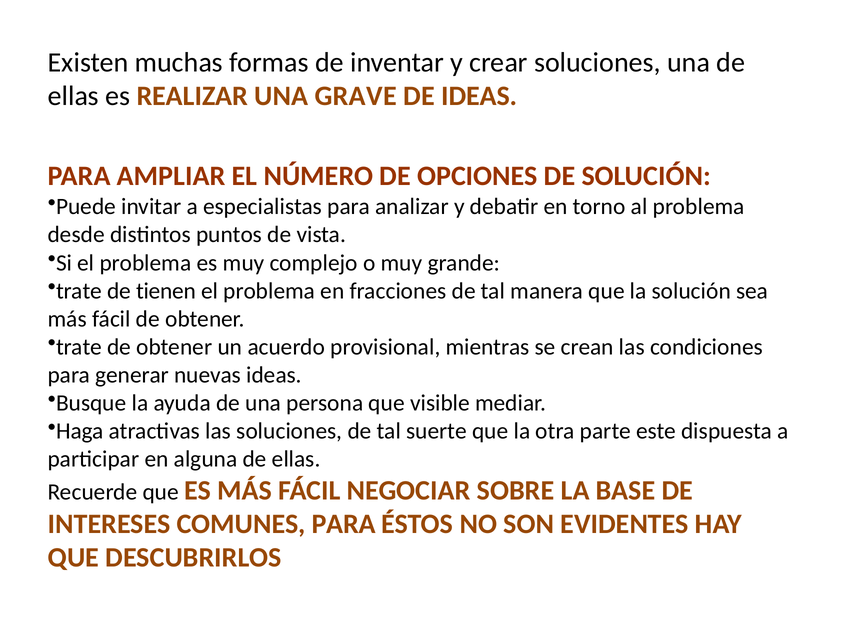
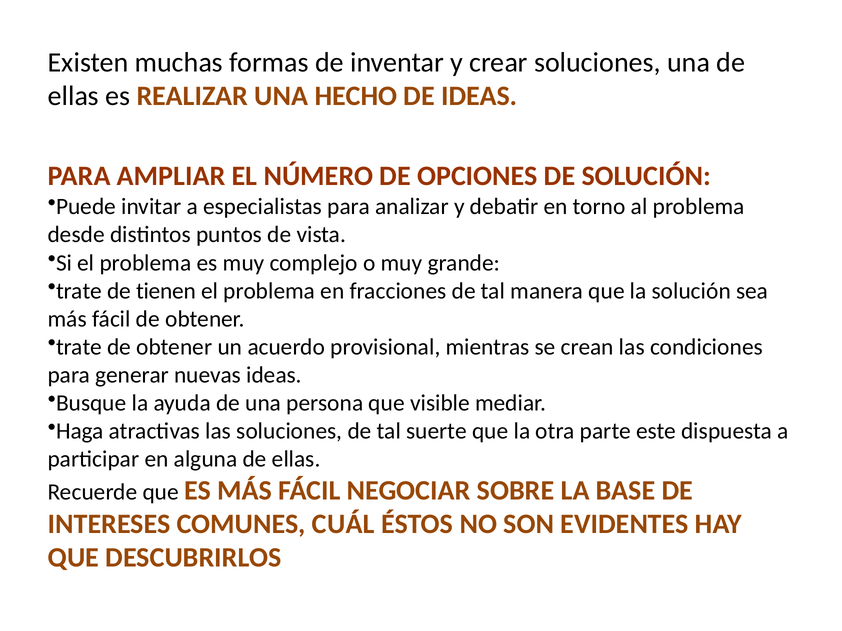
GRAVE: GRAVE -> HECHO
COMUNES PARA: PARA -> CUÁL
